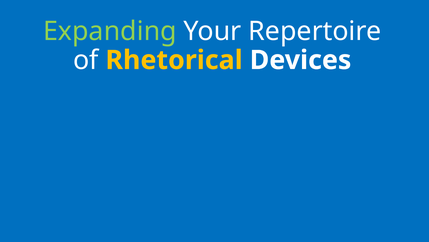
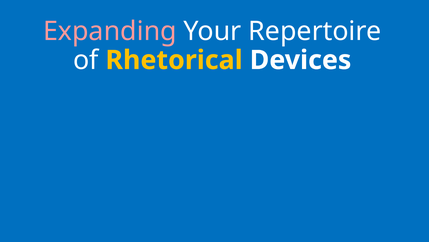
Expanding colour: light green -> pink
